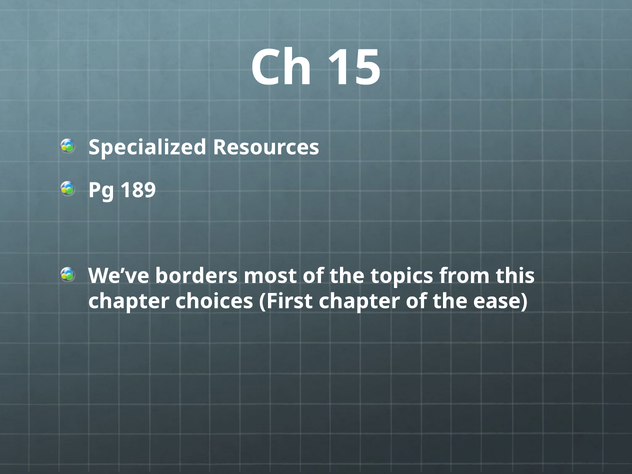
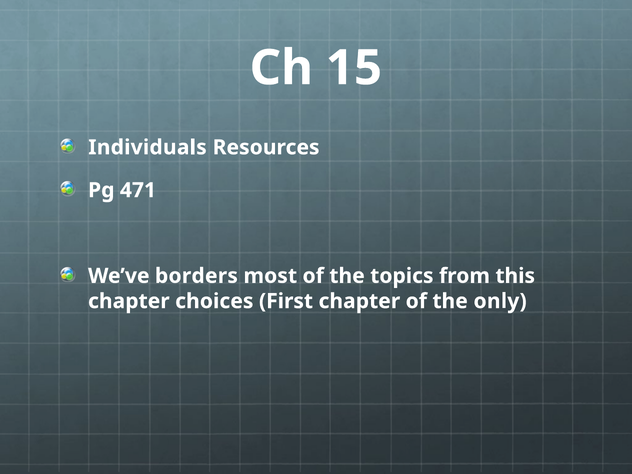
Specialized: Specialized -> Individuals
189: 189 -> 471
ease: ease -> only
